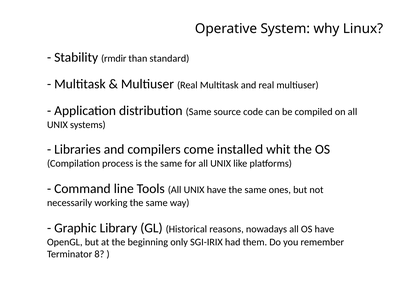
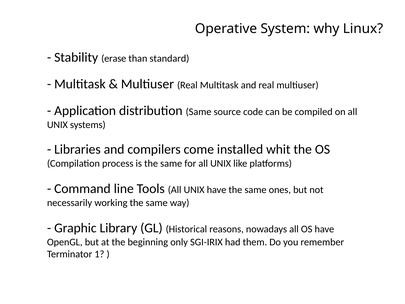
rmdir: rmdir -> erase
8: 8 -> 1
